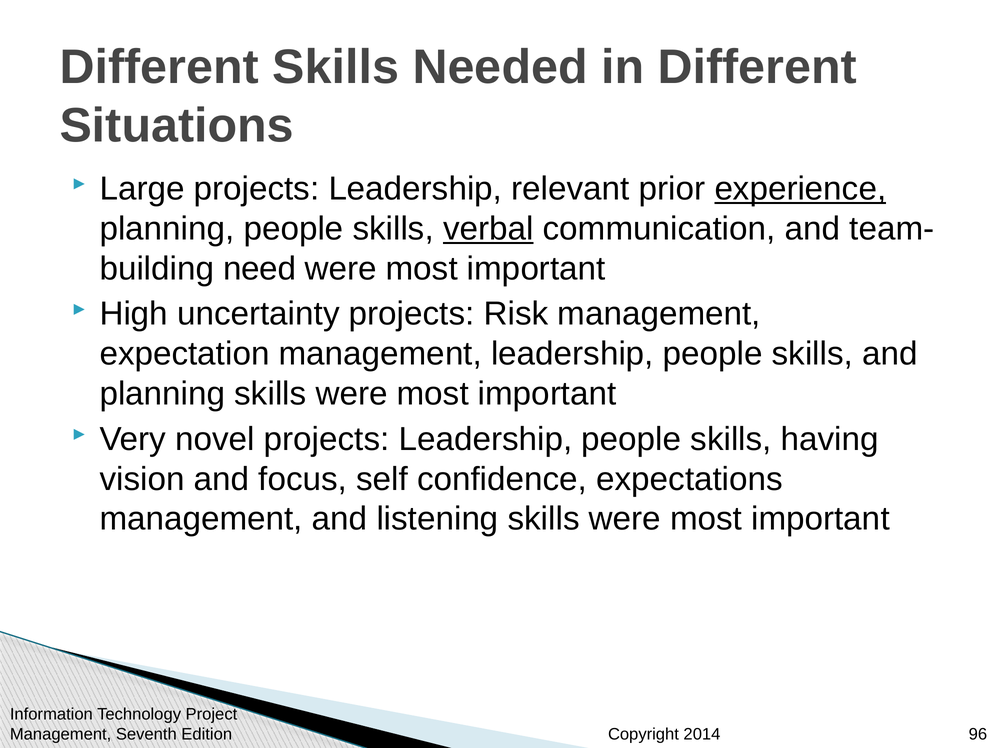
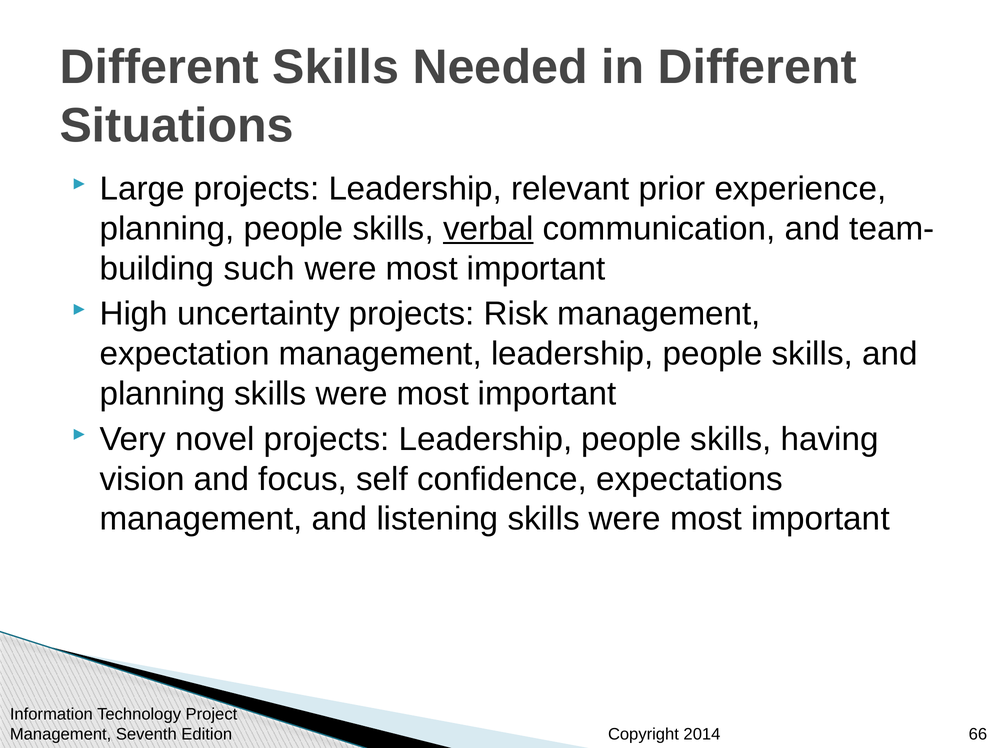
experience underline: present -> none
need: need -> such
96: 96 -> 66
